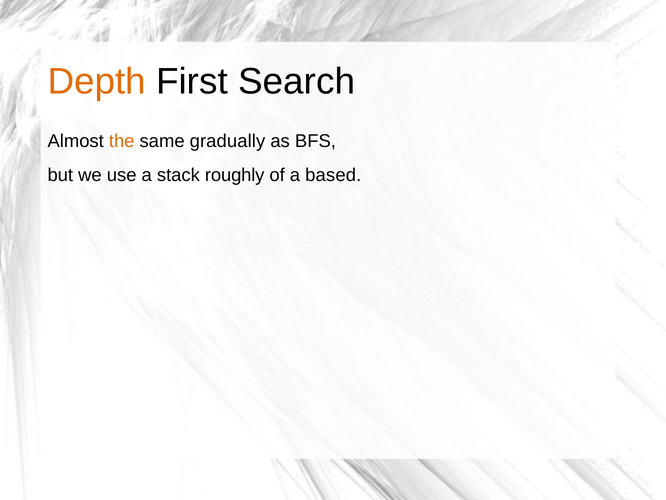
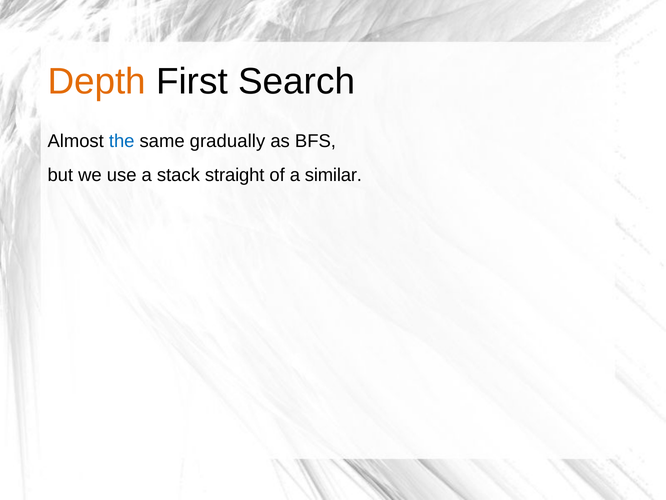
the colour: orange -> blue
roughly: roughly -> straight
based: based -> similar
